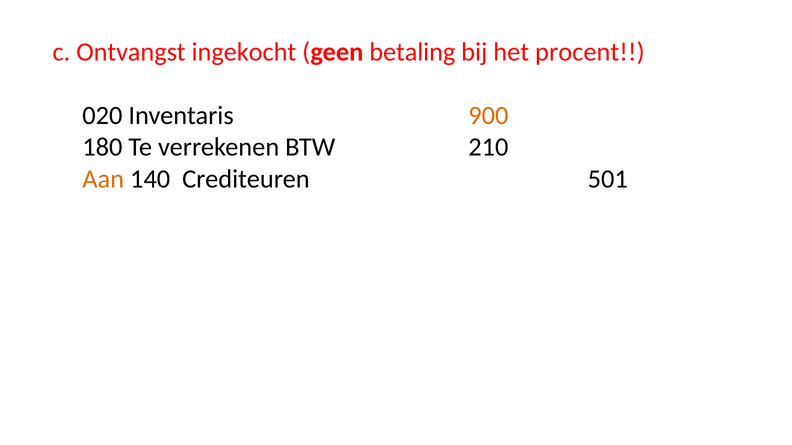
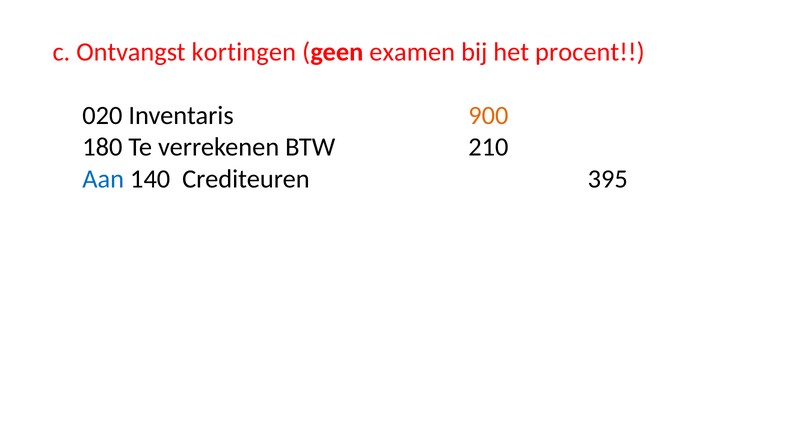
ingekocht: ingekocht -> kortingen
betaling: betaling -> examen
Aan colour: orange -> blue
501: 501 -> 395
